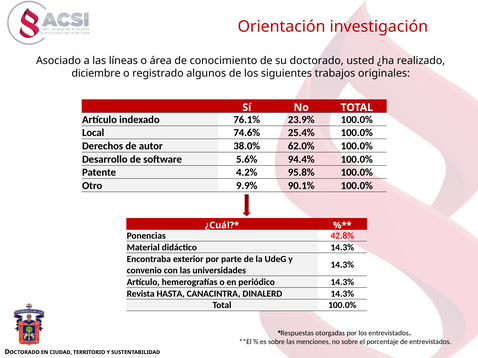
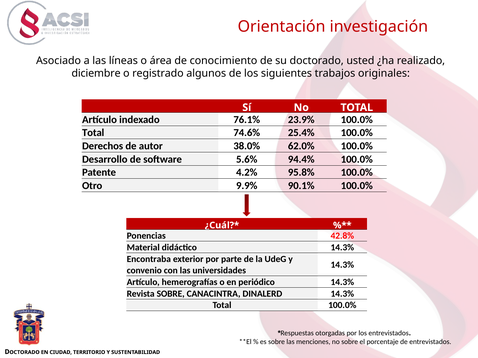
Local at (93, 133): Local -> Total
Revista HASTA: HASTA -> SOBRE
